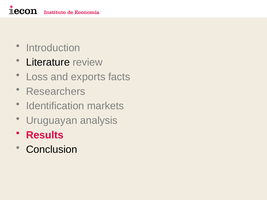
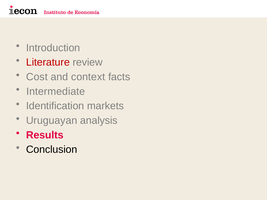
Literature colour: black -> red
Loss: Loss -> Cost
exports: exports -> context
Researchers: Researchers -> Intermediate
